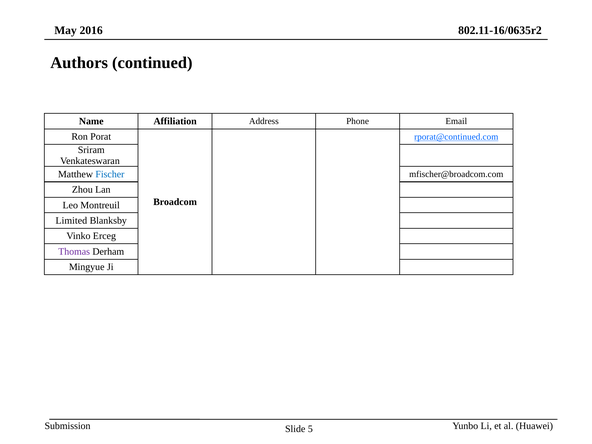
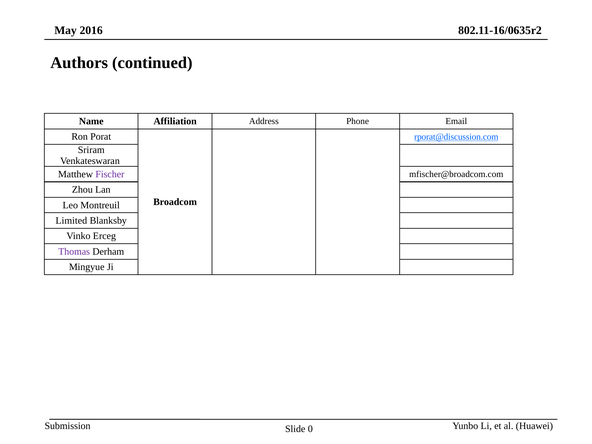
rporat@continued.com: rporat@continued.com -> rporat@discussion.com
Fischer colour: blue -> purple
5: 5 -> 0
